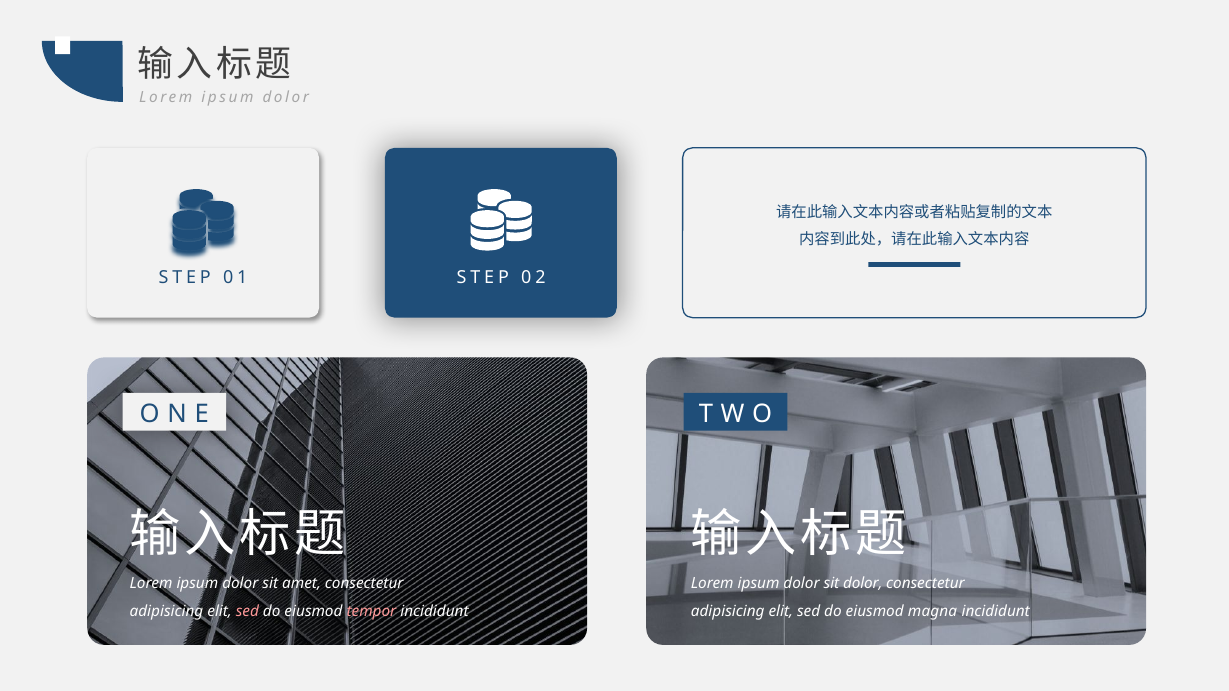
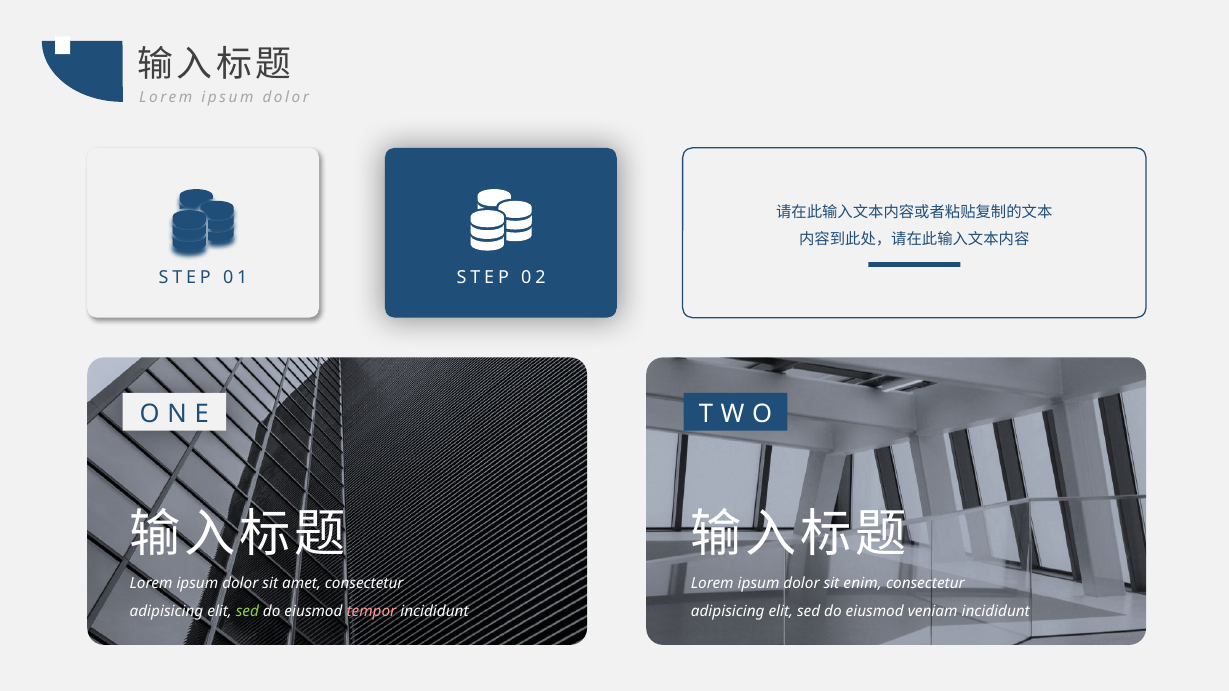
sit dolor: dolor -> enim
sed at (247, 611) colour: pink -> light green
magna: magna -> veniam
